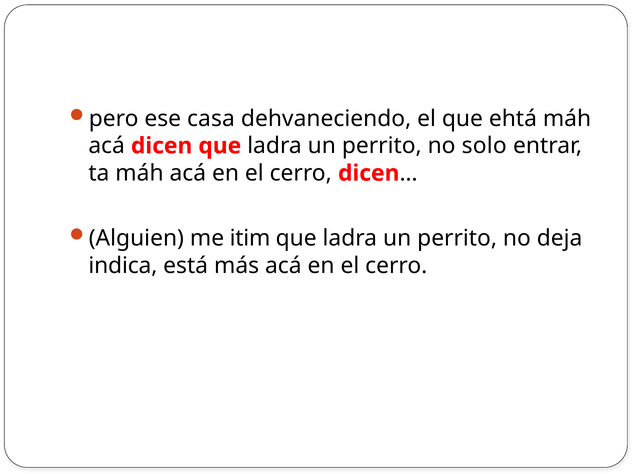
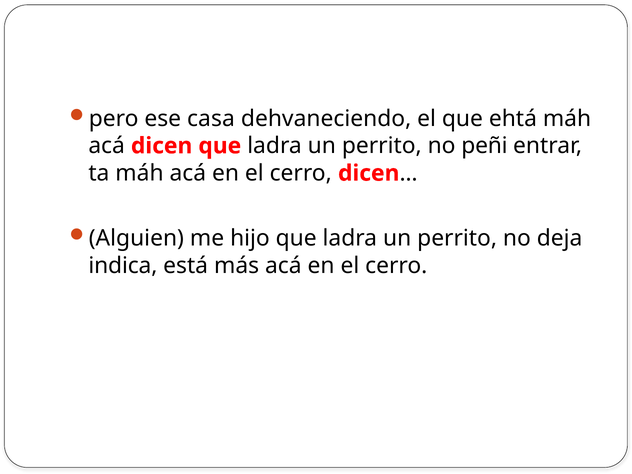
solo: solo -> peñi
itim: itim -> hijo
